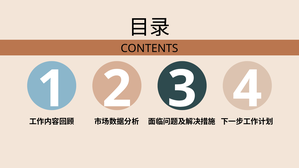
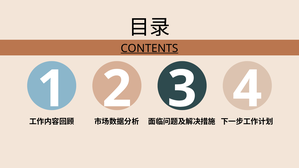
CONTENTS underline: none -> present
